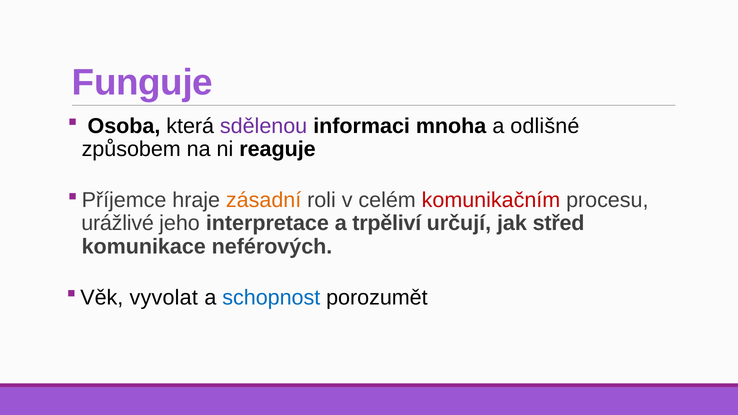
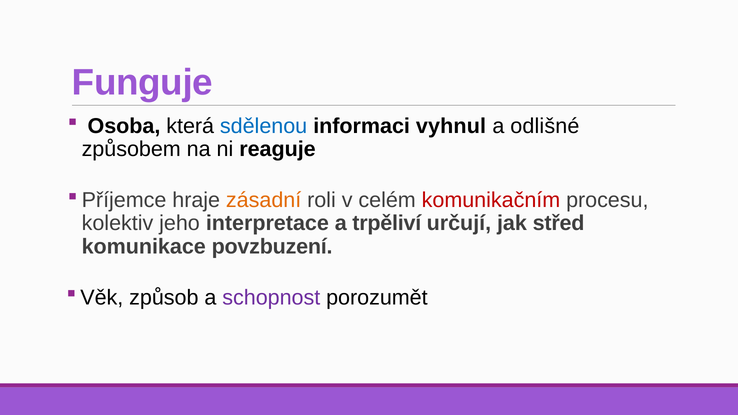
sdělenou colour: purple -> blue
mnoha: mnoha -> vyhnul
urážlivé: urážlivé -> kolektiv
neférových: neférových -> povzbuzení
vyvolat: vyvolat -> způsob
schopnost colour: blue -> purple
